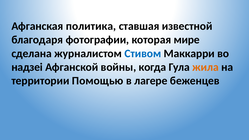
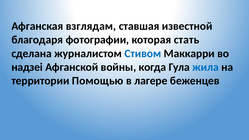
политика: политика -> взглядам
мире: мире -> стать
жила colour: orange -> blue
